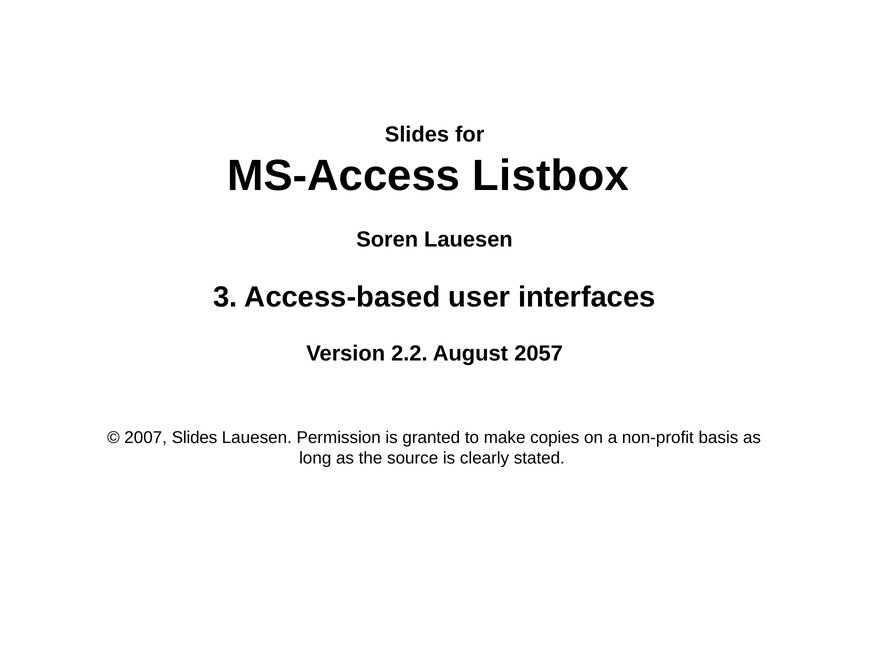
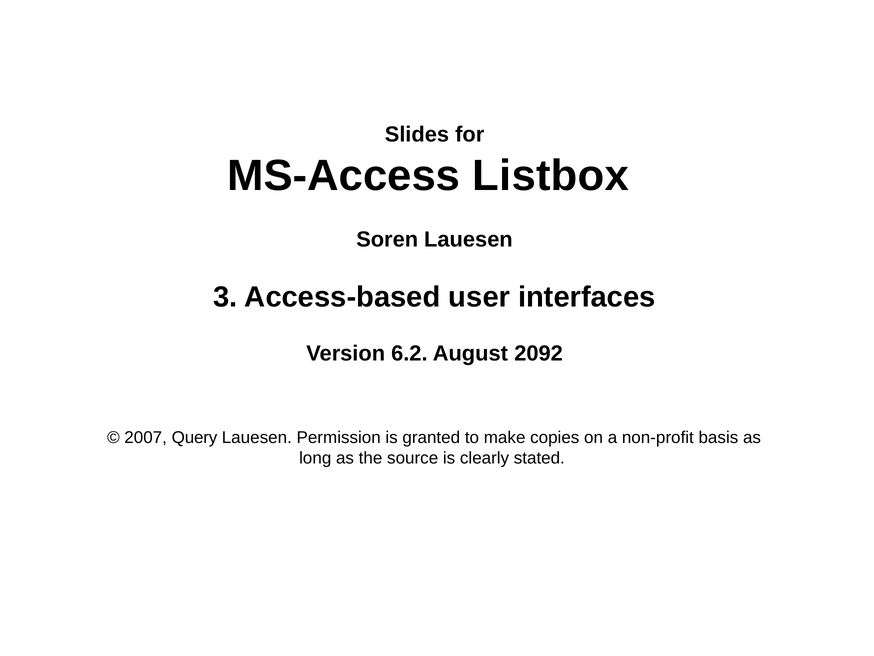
2.2: 2.2 -> 6.2
2057: 2057 -> 2092
2007 Slides: Slides -> Query
